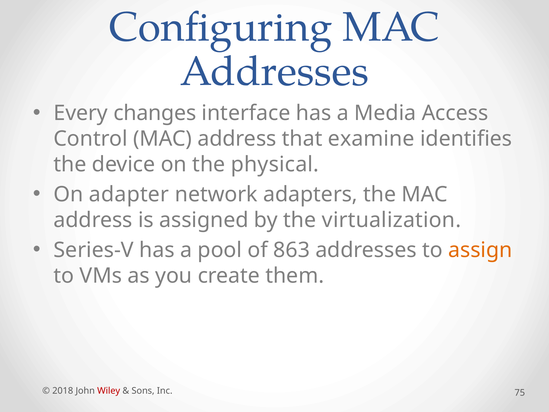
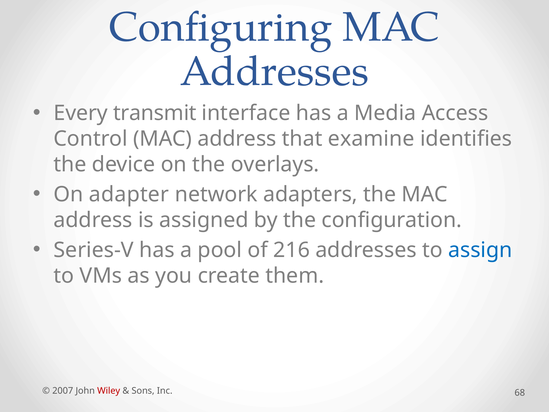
changes: changes -> transmit
physical: physical -> overlays
virtualization: virtualization -> configuration
863: 863 -> 216
assign colour: orange -> blue
2018: 2018 -> 2007
75: 75 -> 68
